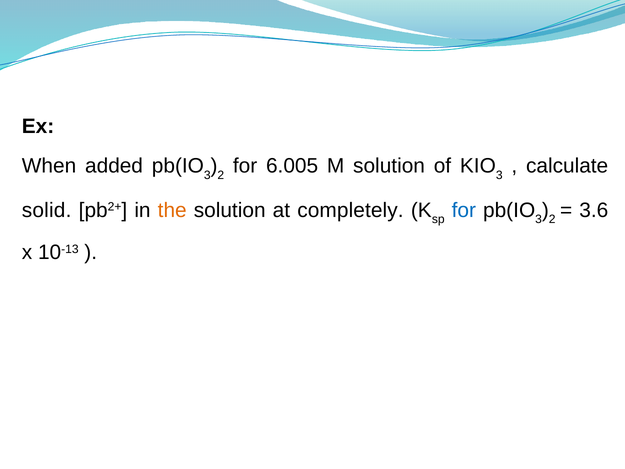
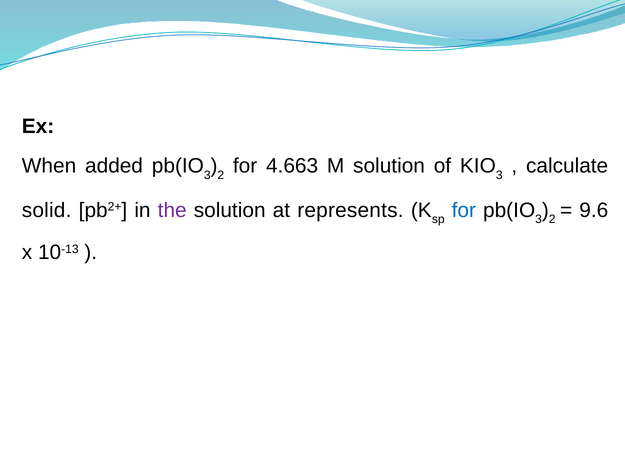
6.005: 6.005 -> 4.663
the colour: orange -> purple
completely: completely -> represents
3.6: 3.6 -> 9.6
